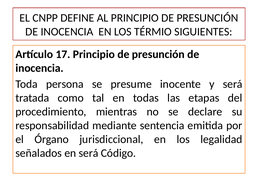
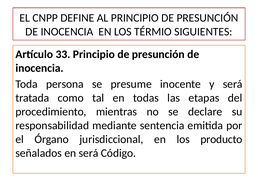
17: 17 -> 33
legalidad: legalidad -> producto
